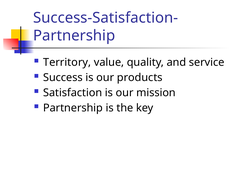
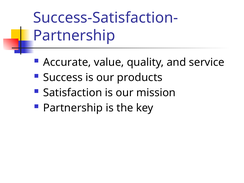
Territory: Territory -> Accurate
